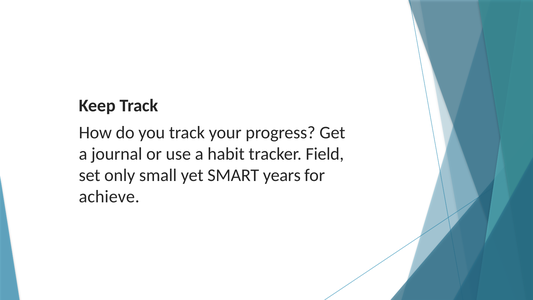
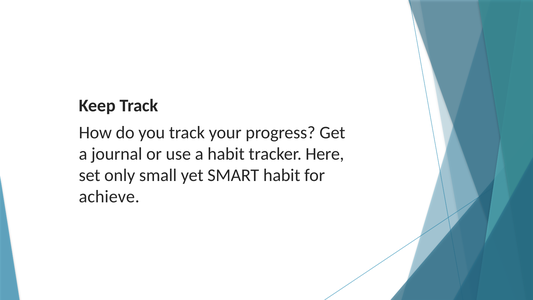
Field: Field -> Here
SMART years: years -> habit
